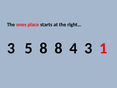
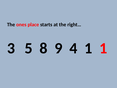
8 8: 8 -> 9
4 3: 3 -> 1
